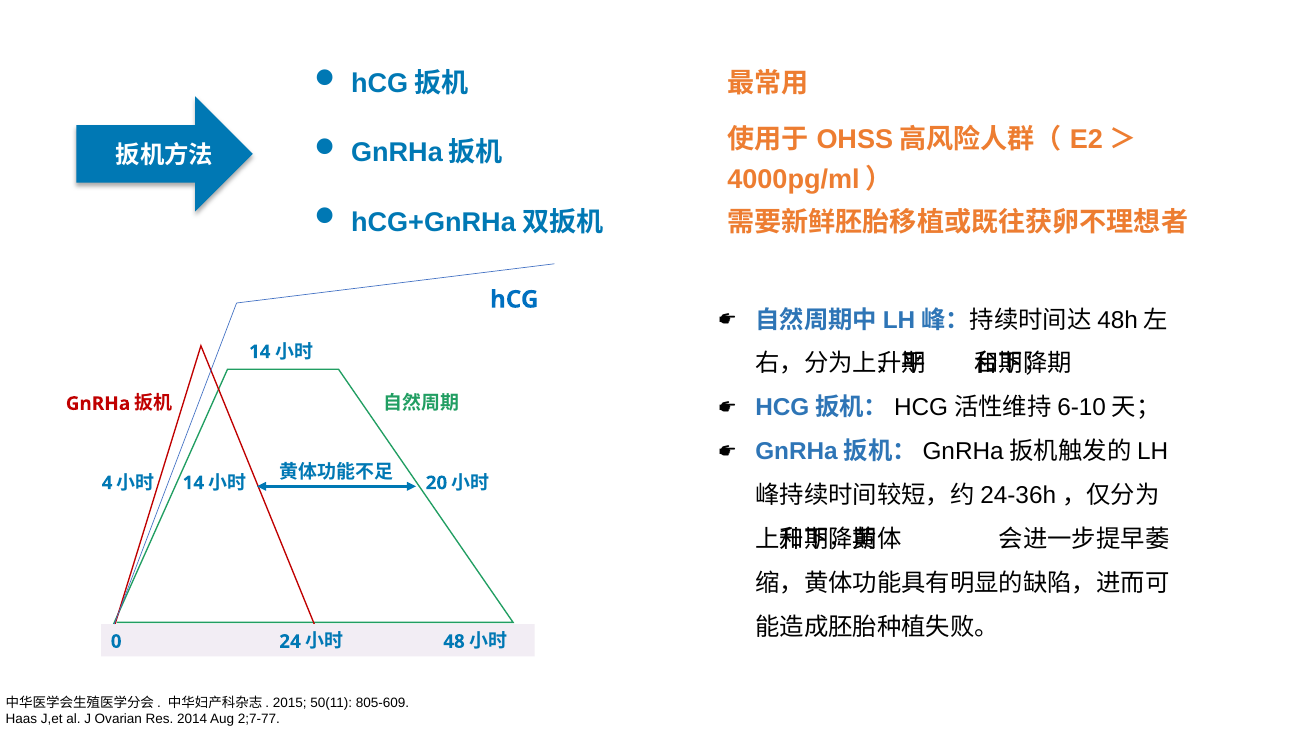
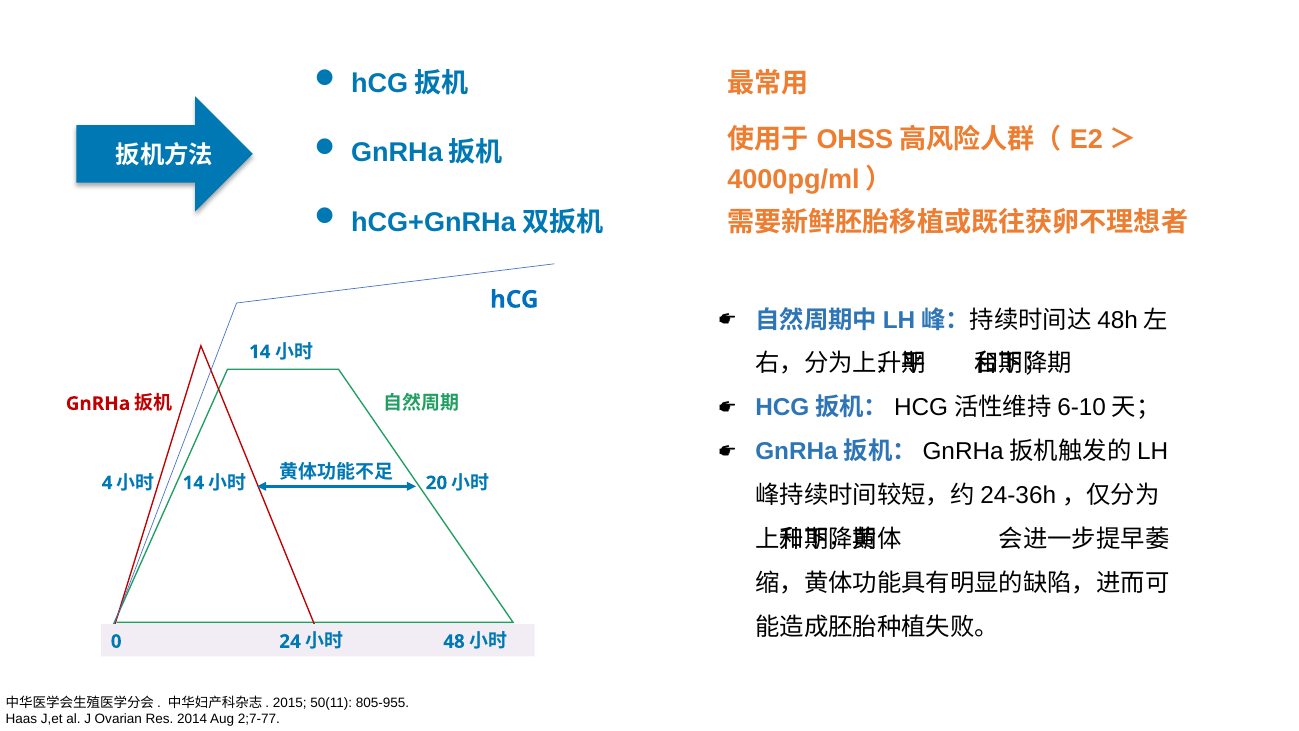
805-609: 805-609 -> 805-955
